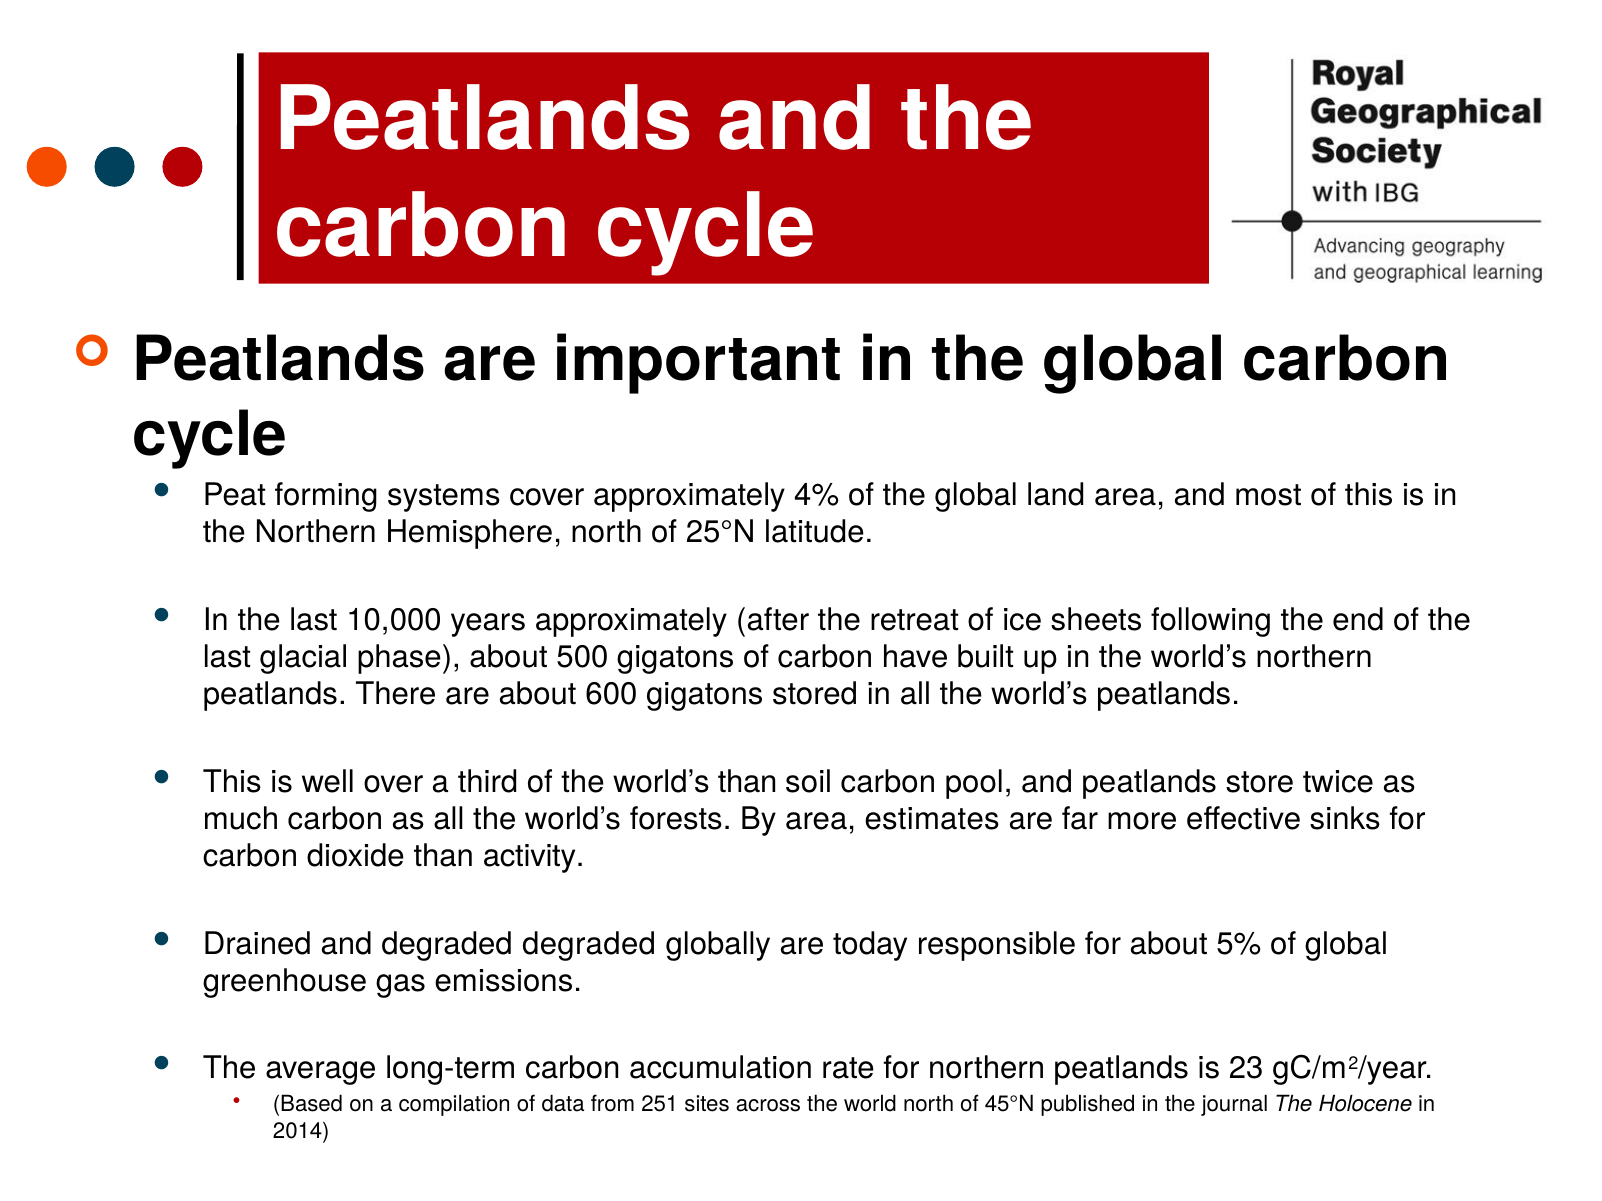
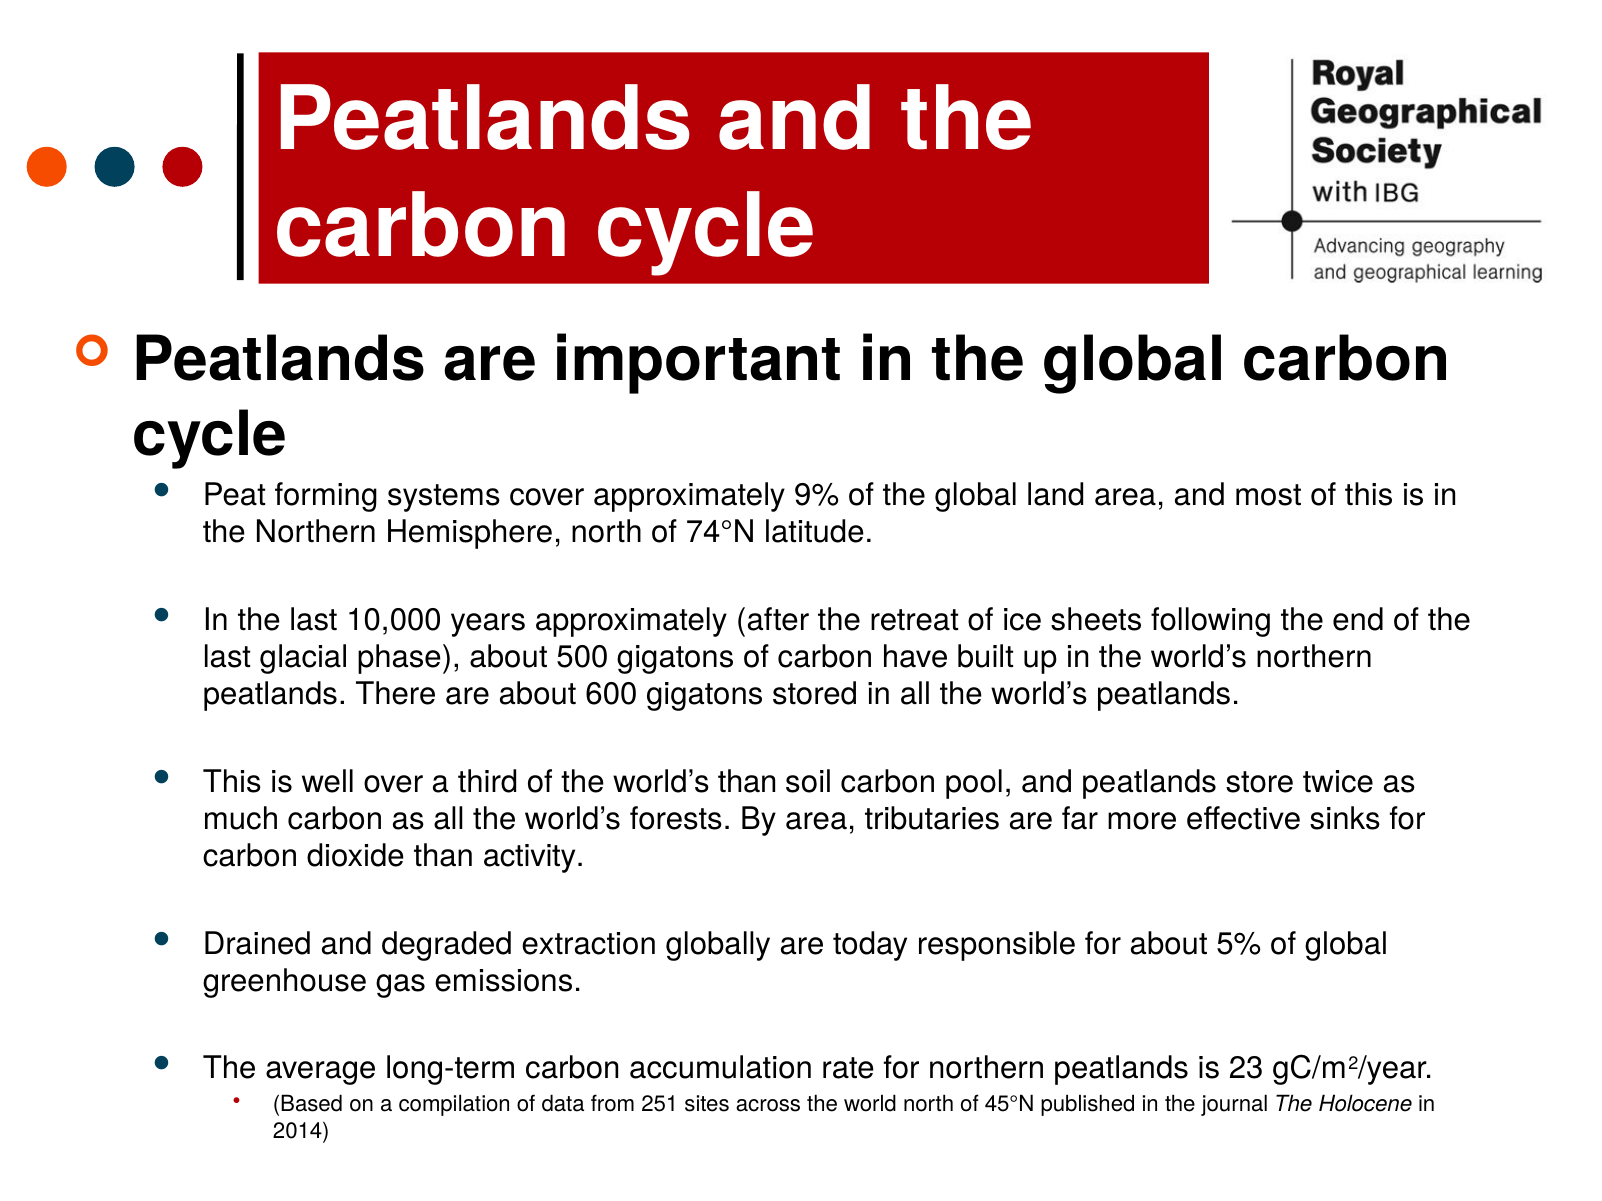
4%: 4% -> 9%
25°N: 25°N -> 74°N
estimates: estimates -> tributaries
degraded degraded: degraded -> extraction
